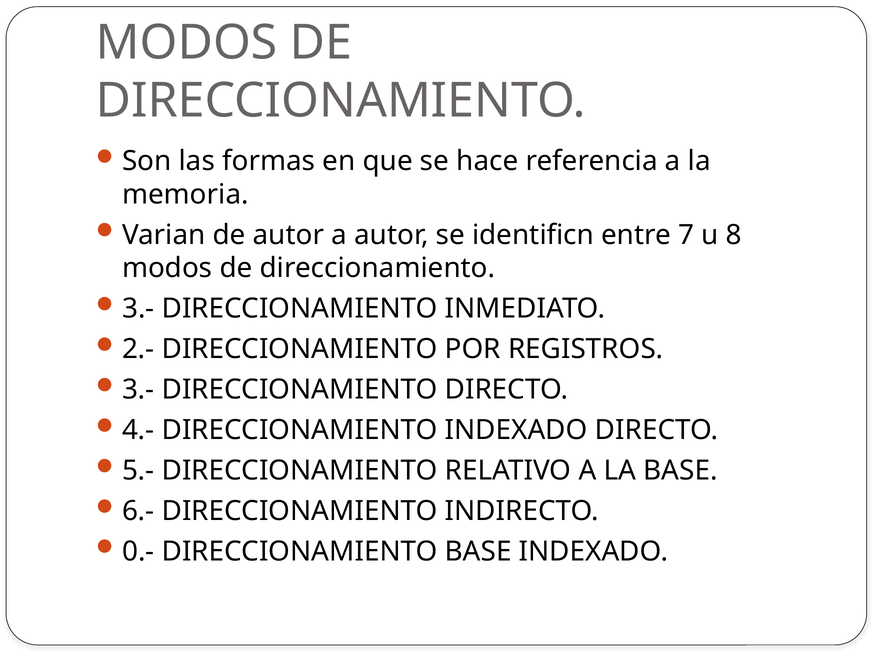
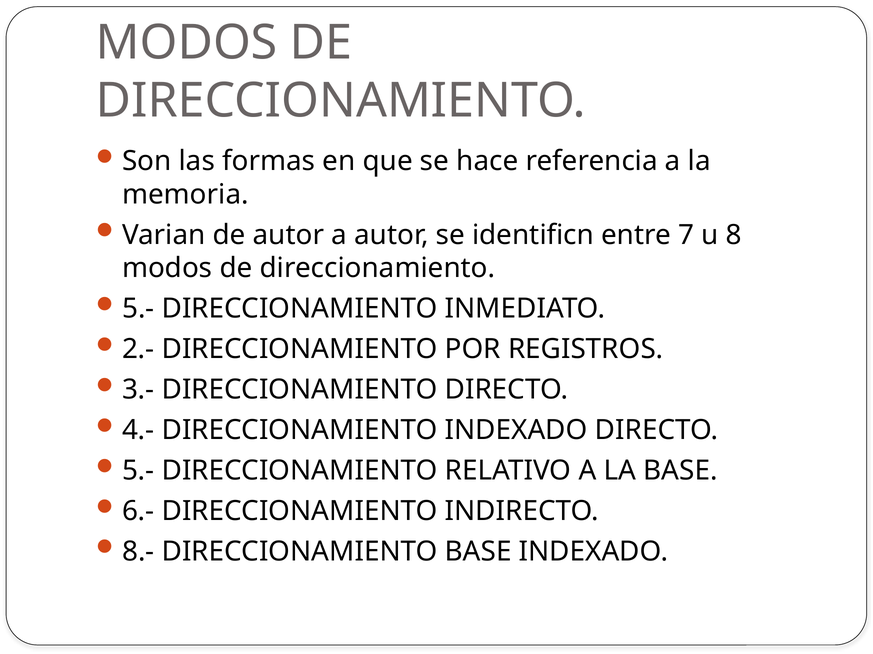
3.- at (138, 309): 3.- -> 5.-
0.-: 0.- -> 8.-
